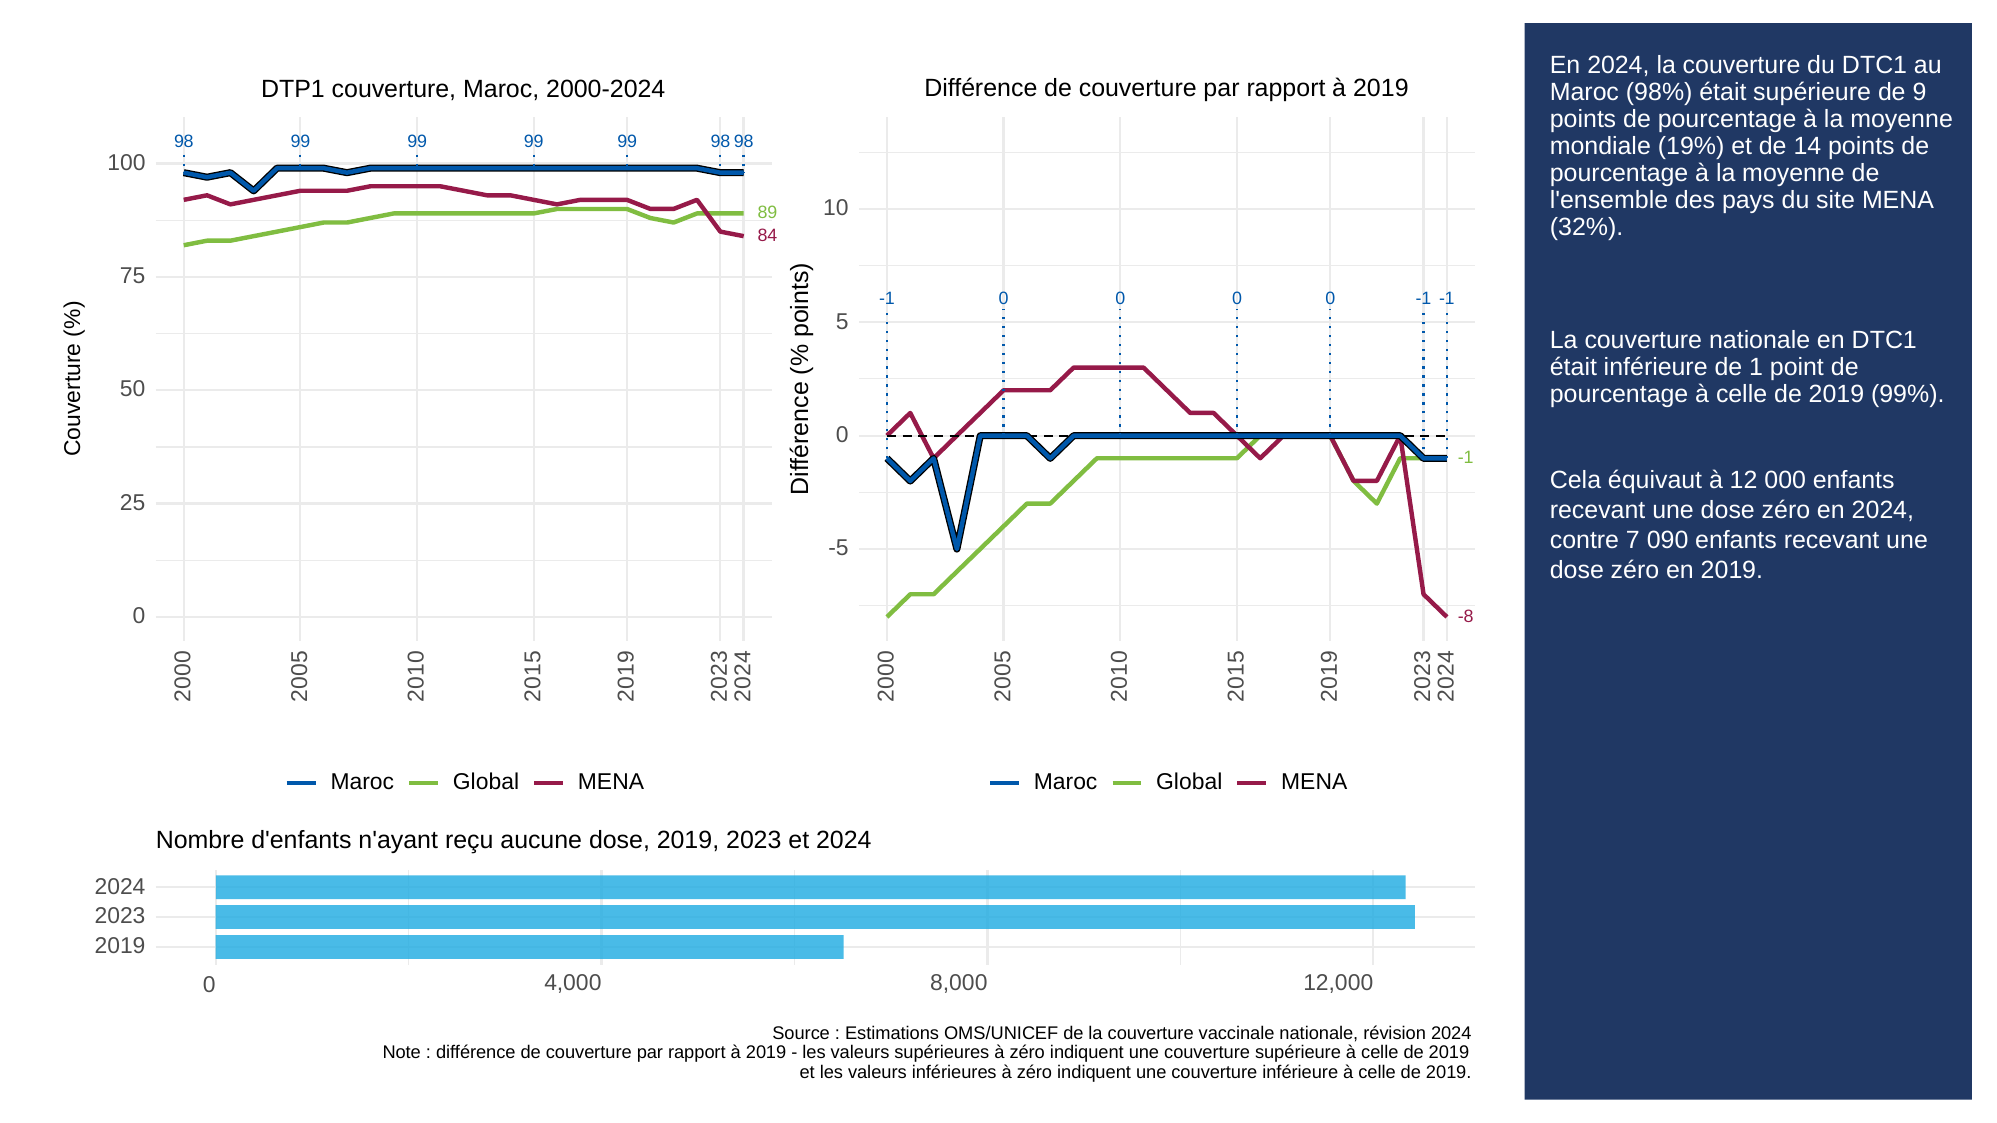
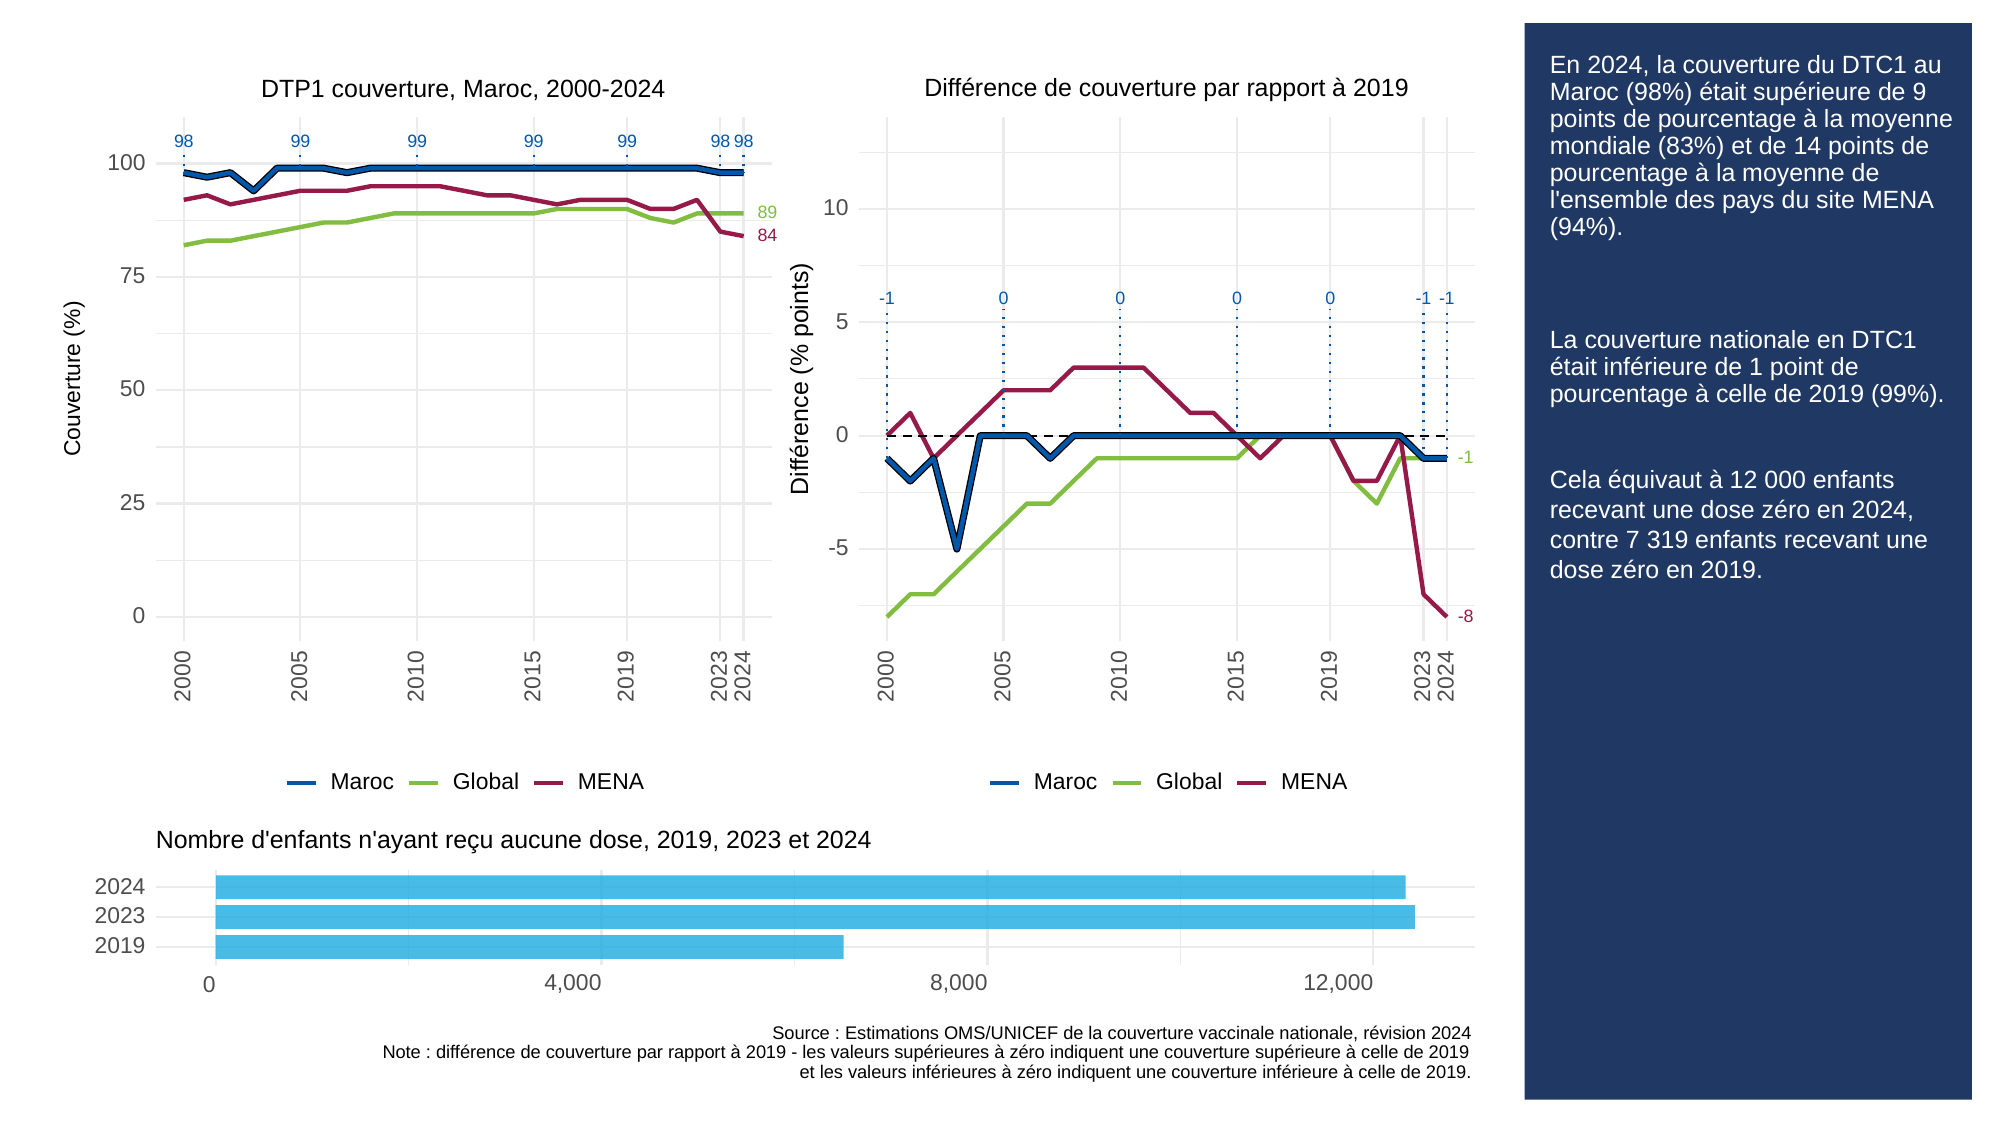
19%: 19% -> 83%
32%: 32% -> 94%
090: 090 -> 319
